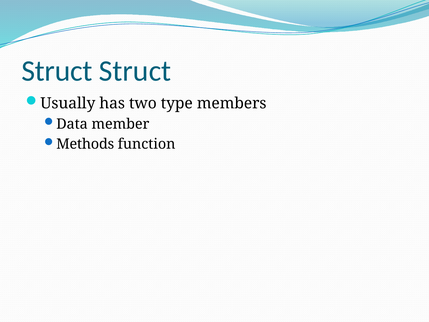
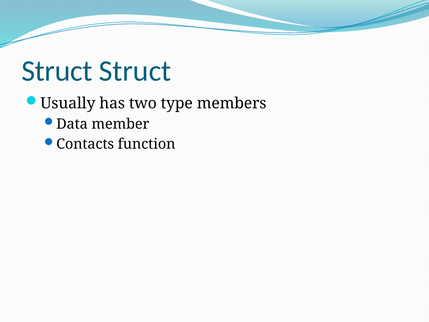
Methods: Methods -> Contacts
